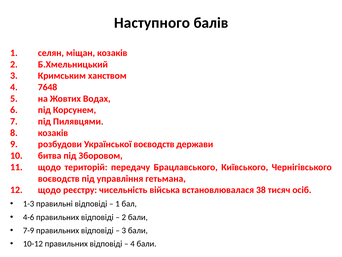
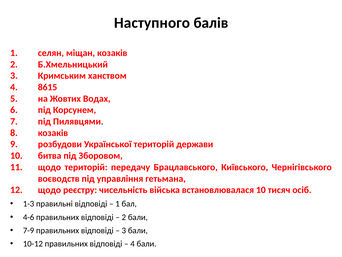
7648: 7648 -> 8615
Української воєводств: воєводств -> територій
встановлювалася 38: 38 -> 10
